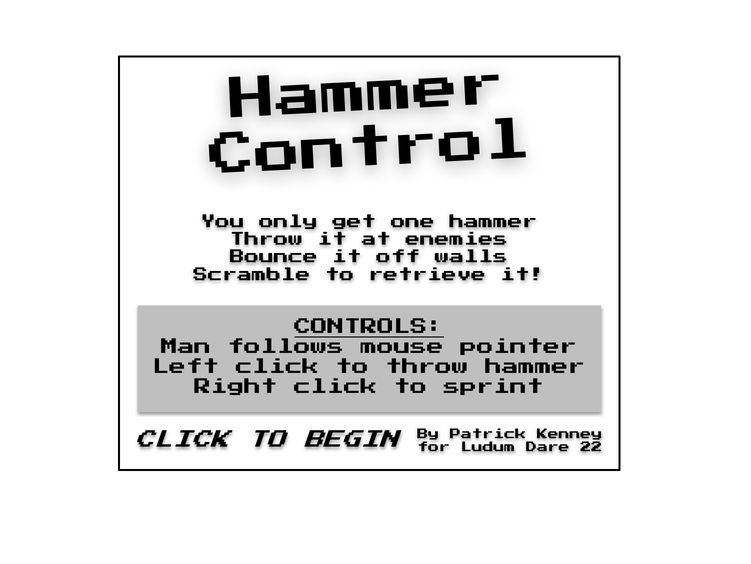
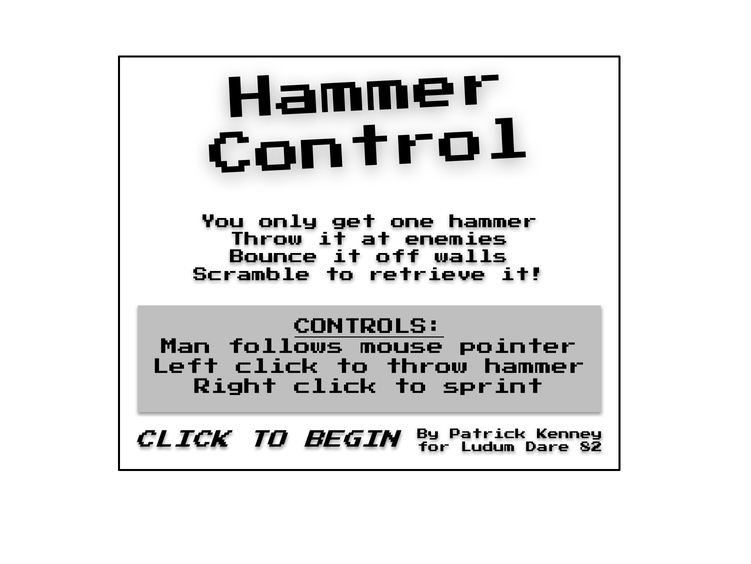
22: 22 -> 82
